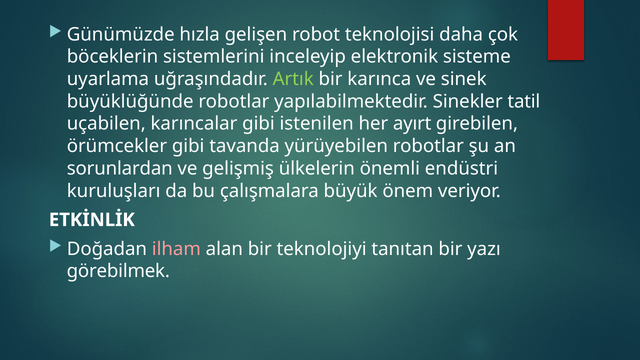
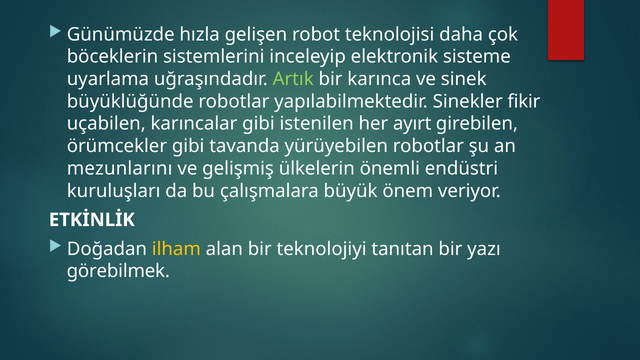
tatil: tatil -> fikir
sorunlardan: sorunlardan -> mezunlarını
ilham colour: pink -> yellow
